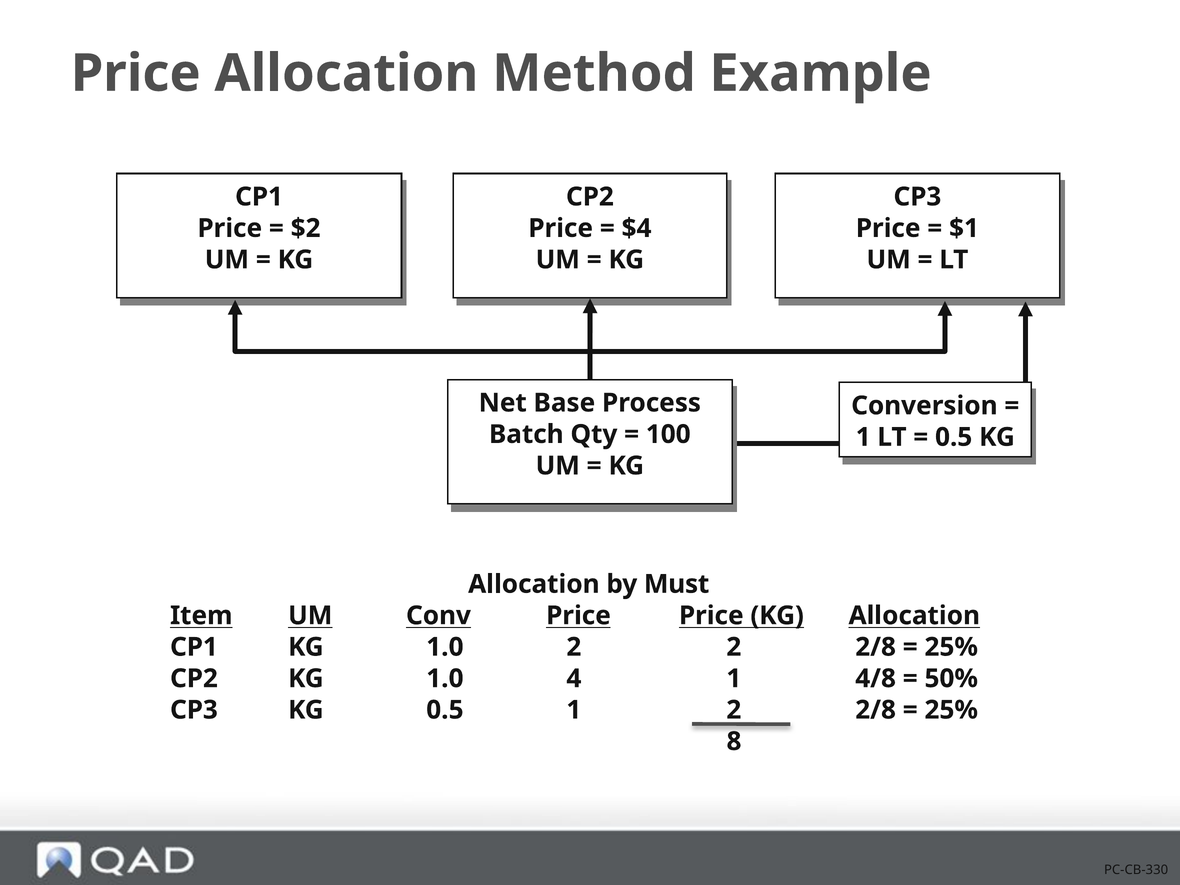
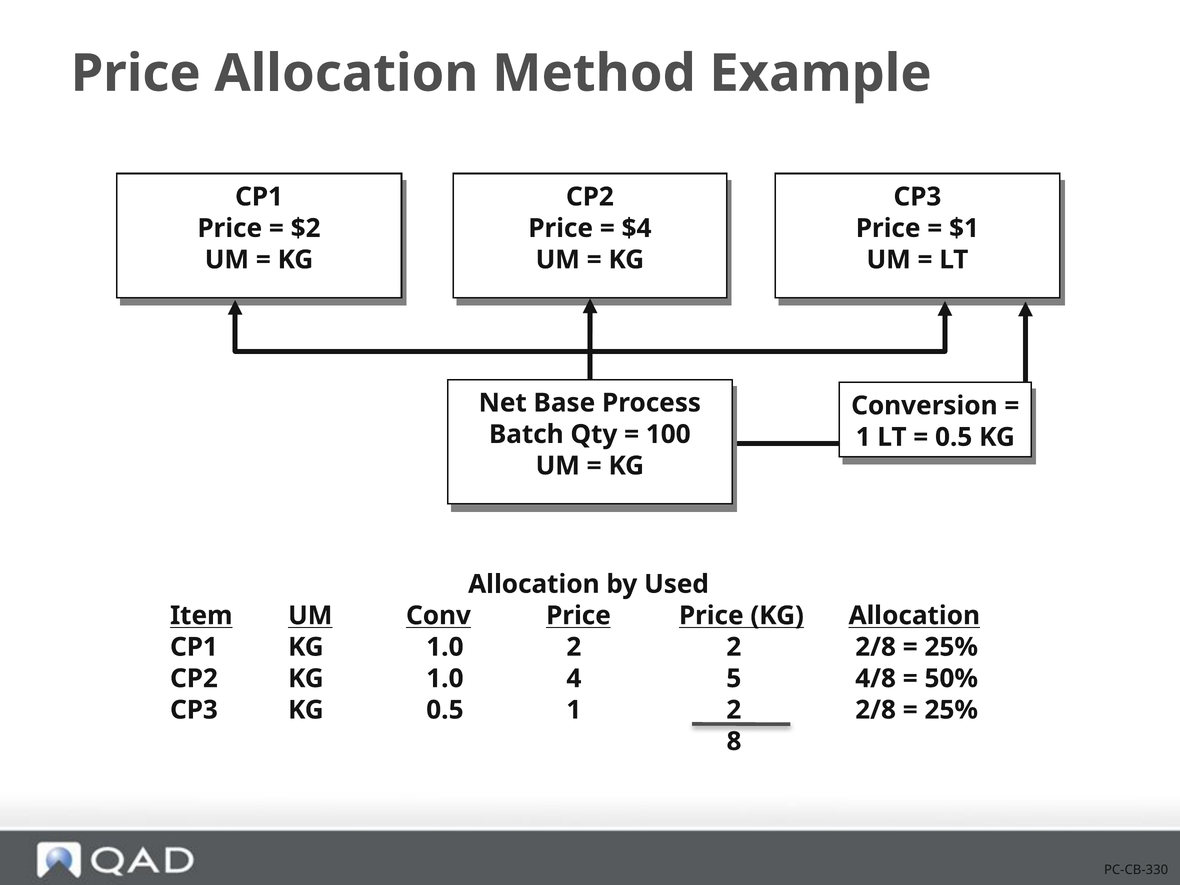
Must: Must -> Used
4 1: 1 -> 5
